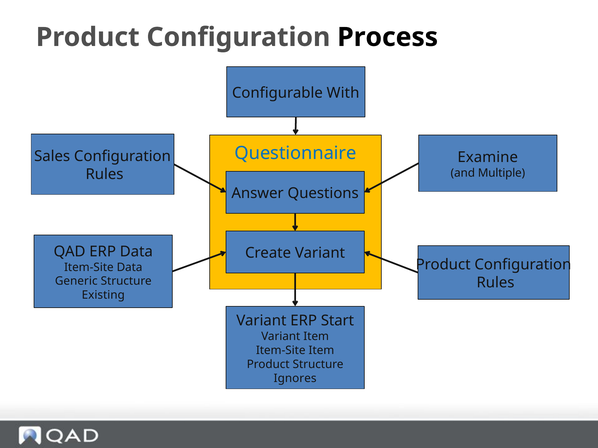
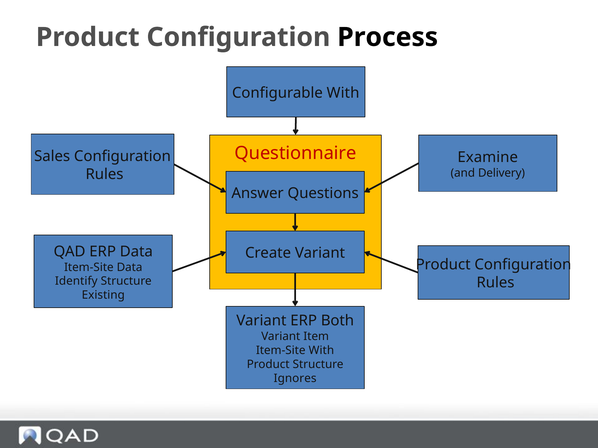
Questionnaire colour: blue -> red
Multiple: Multiple -> Delivery
Generic: Generic -> Identify
Start: Start -> Both
Item-Site Item: Item -> With
